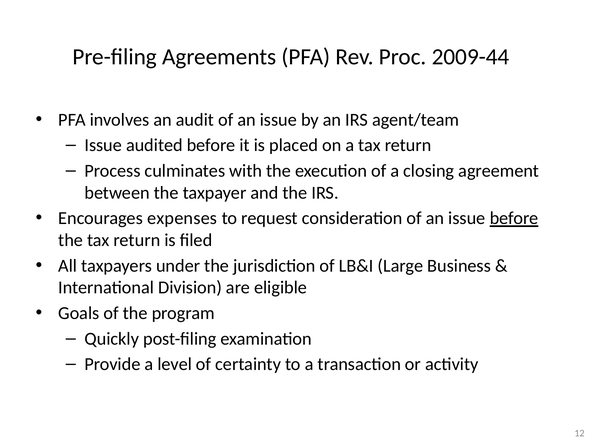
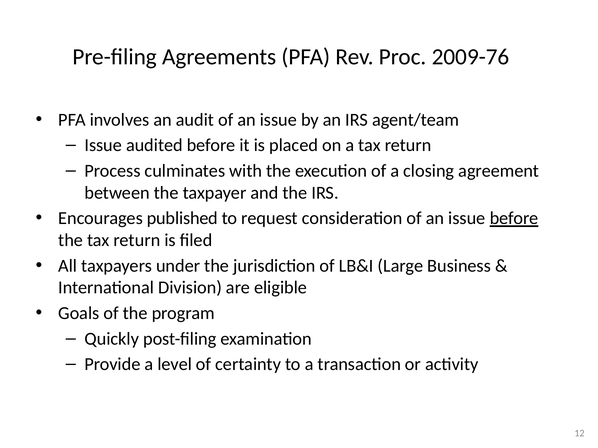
2009-44: 2009-44 -> 2009-76
expenses: expenses -> published
